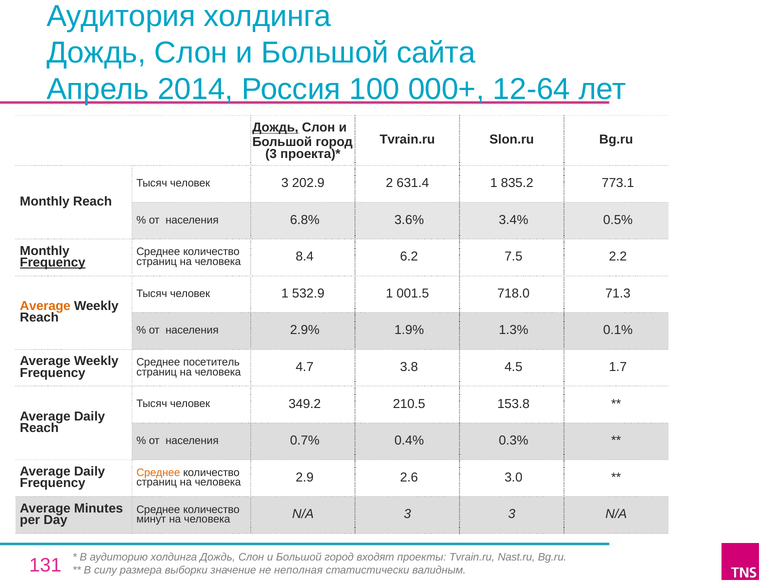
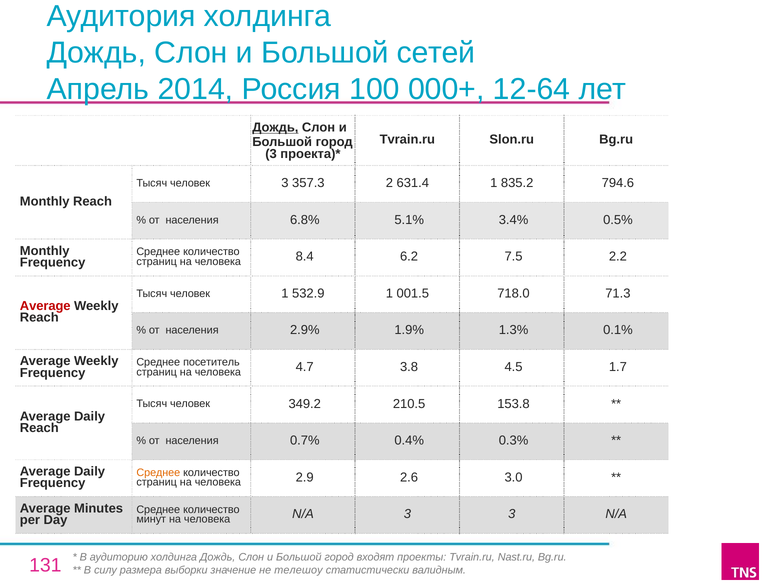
сайта: сайта -> сетей
202.9: 202.9 -> 357.3
773.1: 773.1 -> 794.6
3.6%: 3.6% -> 5.1%
Frequency at (53, 263) underline: present -> none
Average at (45, 306) colour: orange -> red
неполная: неполная -> телешоу
